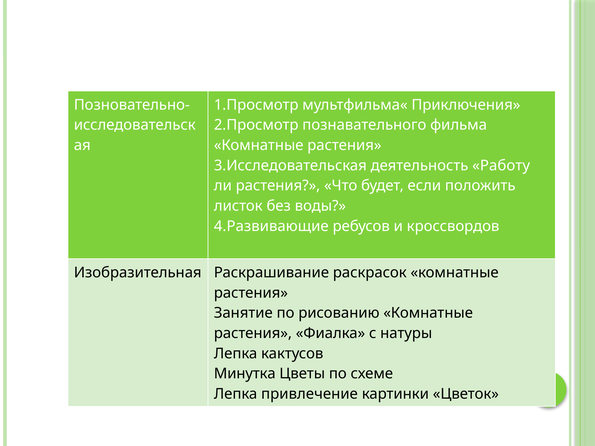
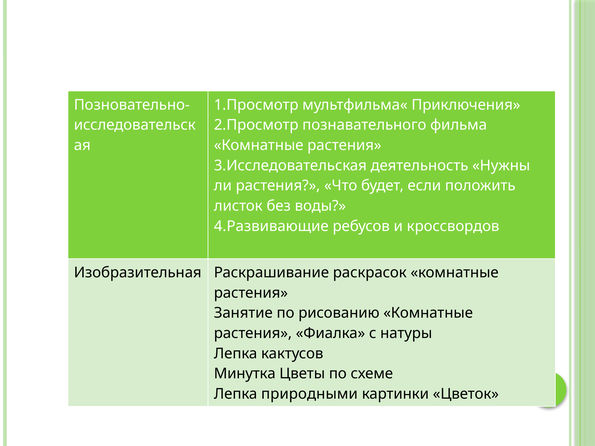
Работу: Работу -> Нужны
привлечение: привлечение -> природными
